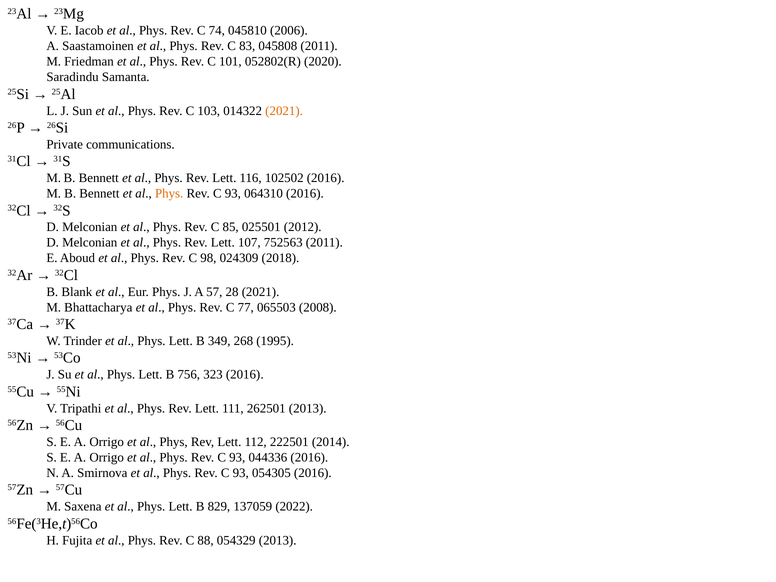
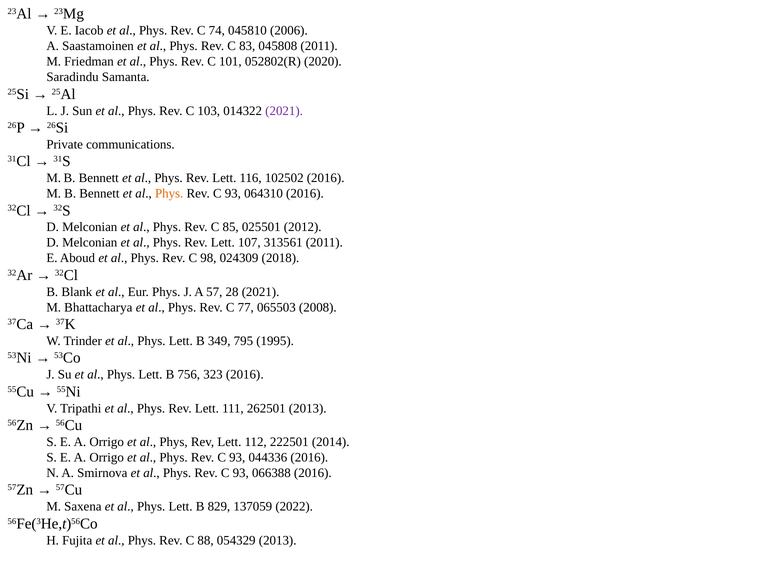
2021 at (284, 111) colour: orange -> purple
752563: 752563 -> 313561
268: 268 -> 795
054305: 054305 -> 066388
